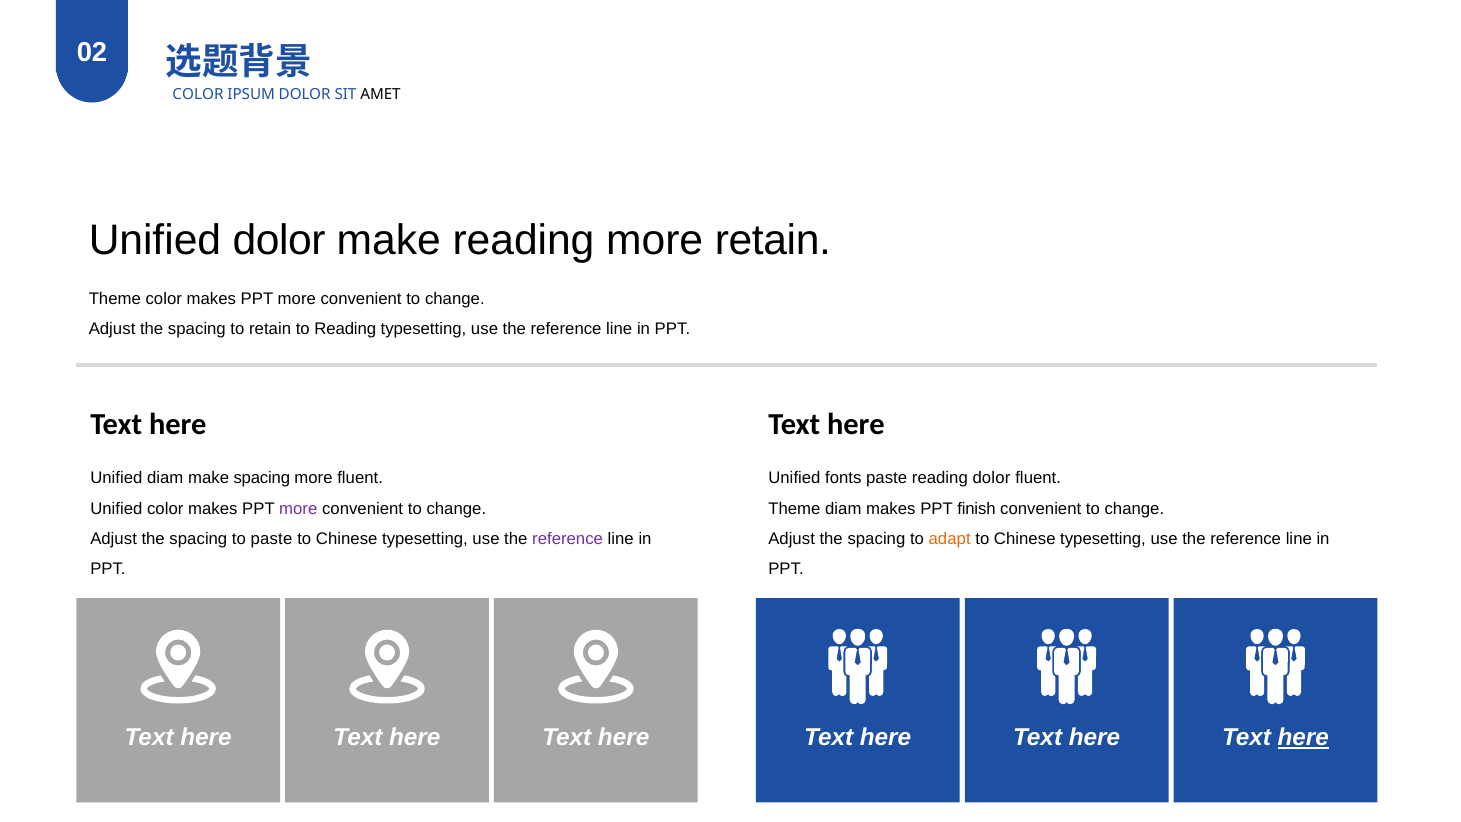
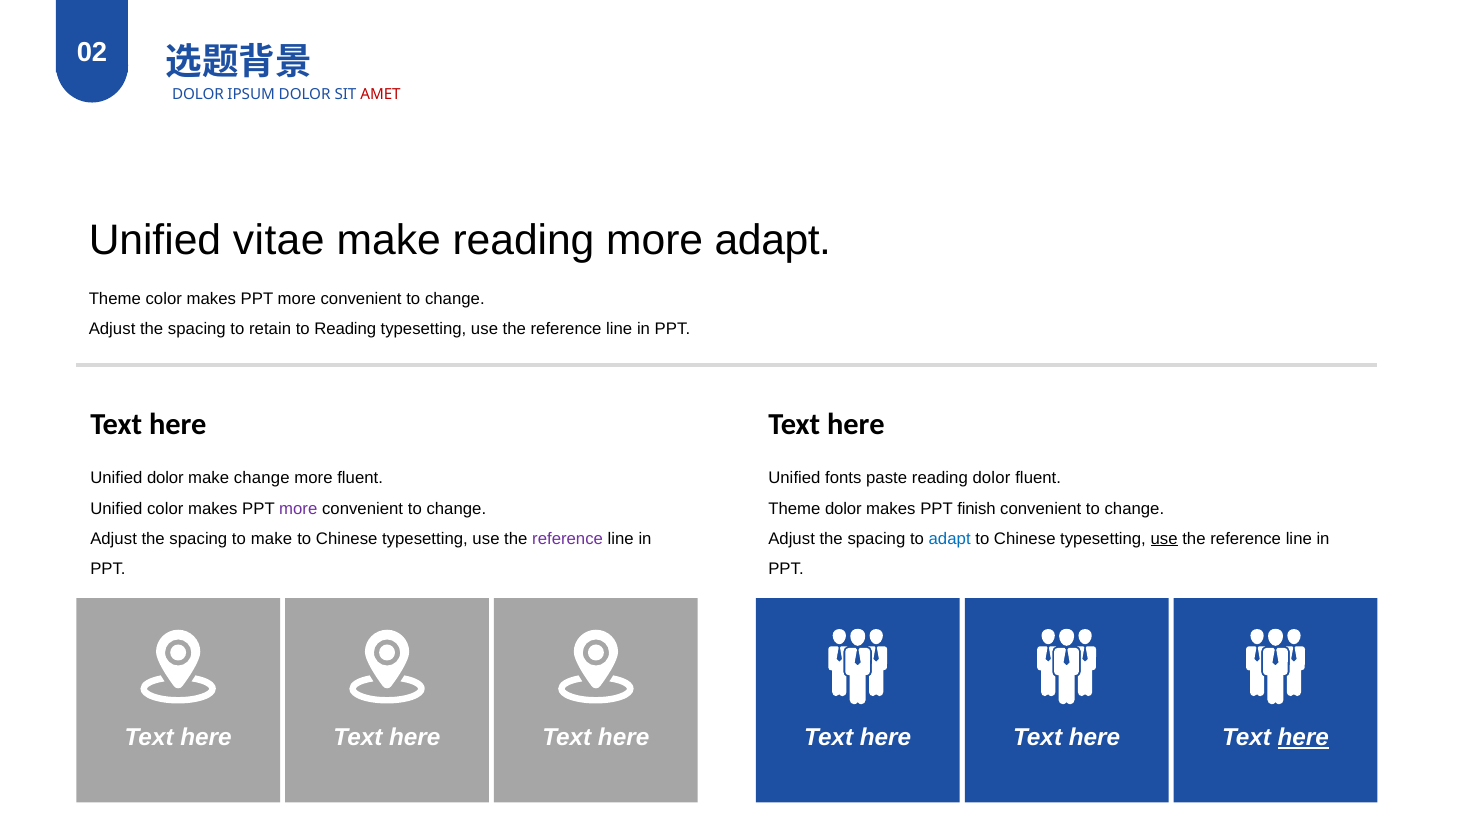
COLOR at (198, 95): COLOR -> DOLOR
AMET colour: black -> red
Unified dolor: dolor -> vitae
more retain: retain -> adapt
Unified diam: diam -> dolor
make spacing: spacing -> change
Theme diam: diam -> dolor
to paste: paste -> make
adapt at (950, 539) colour: orange -> blue
use at (1164, 539) underline: none -> present
